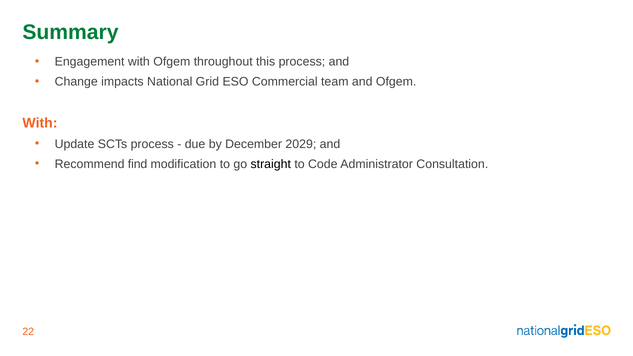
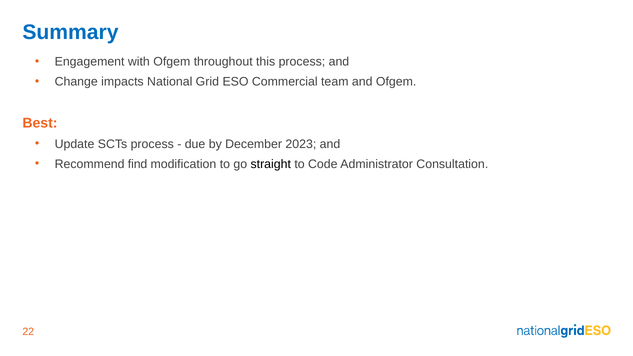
Summary colour: green -> blue
With at (40, 123): With -> Best
2029: 2029 -> 2023
